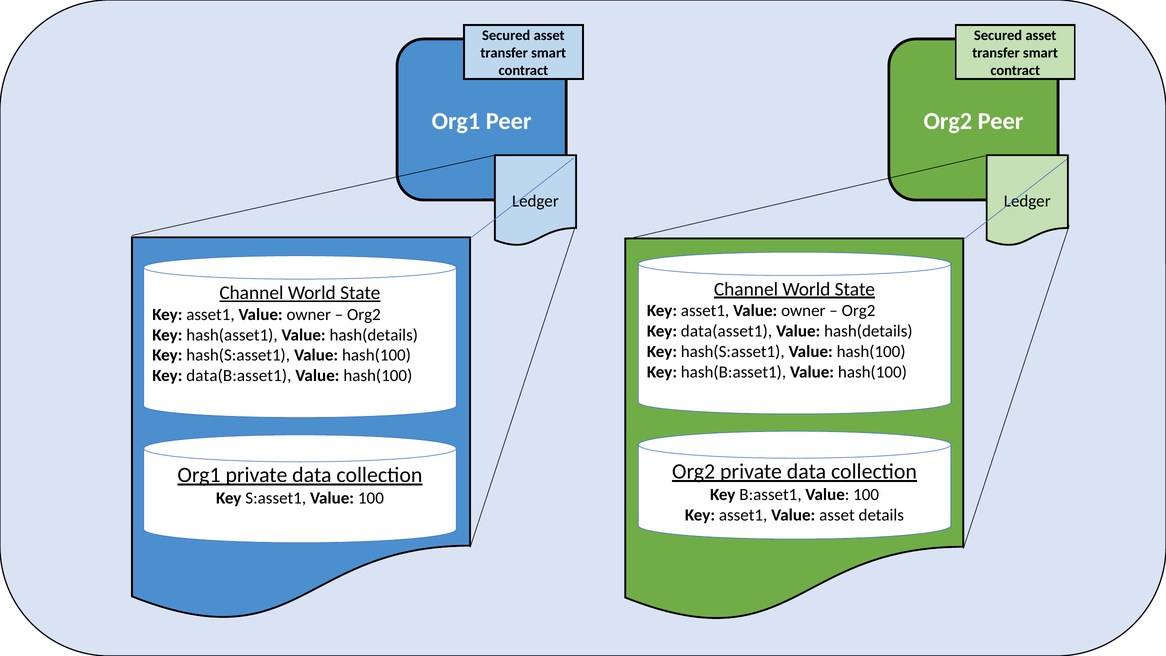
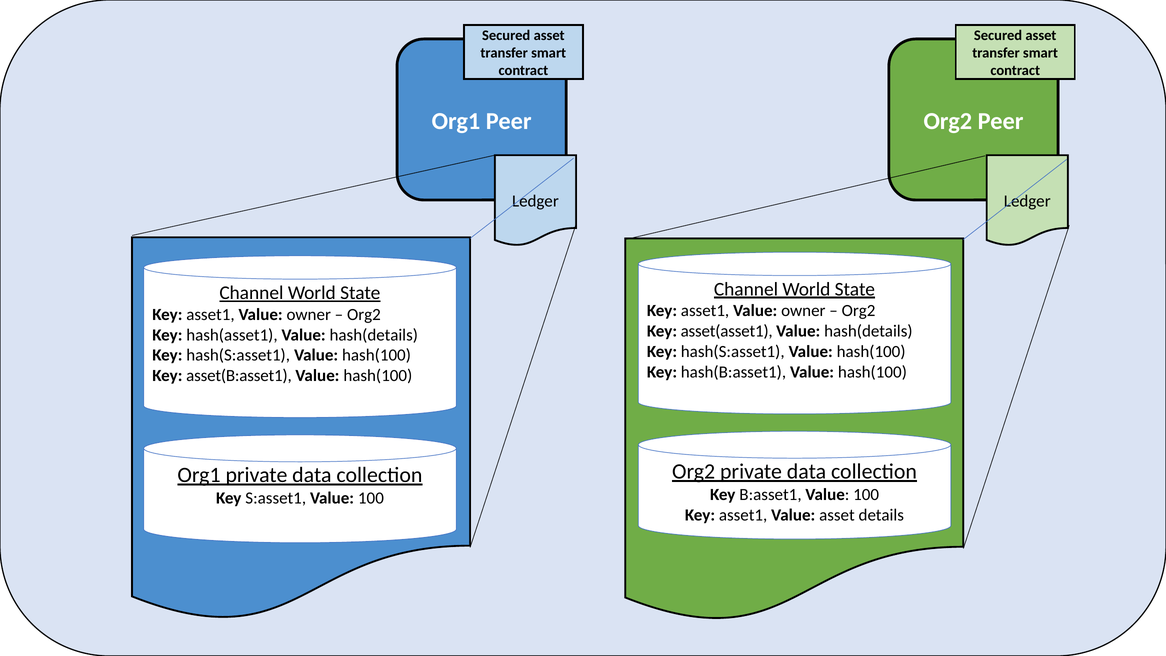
data(asset1: data(asset1 -> asset(asset1
data(B:asset1: data(B:asset1 -> asset(B:asset1
